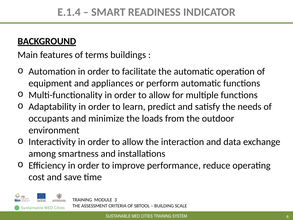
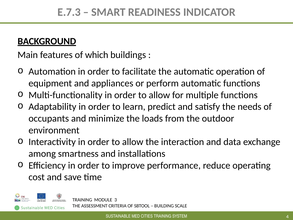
E.1.4: E.1.4 -> E.7.3
terms: terms -> which
